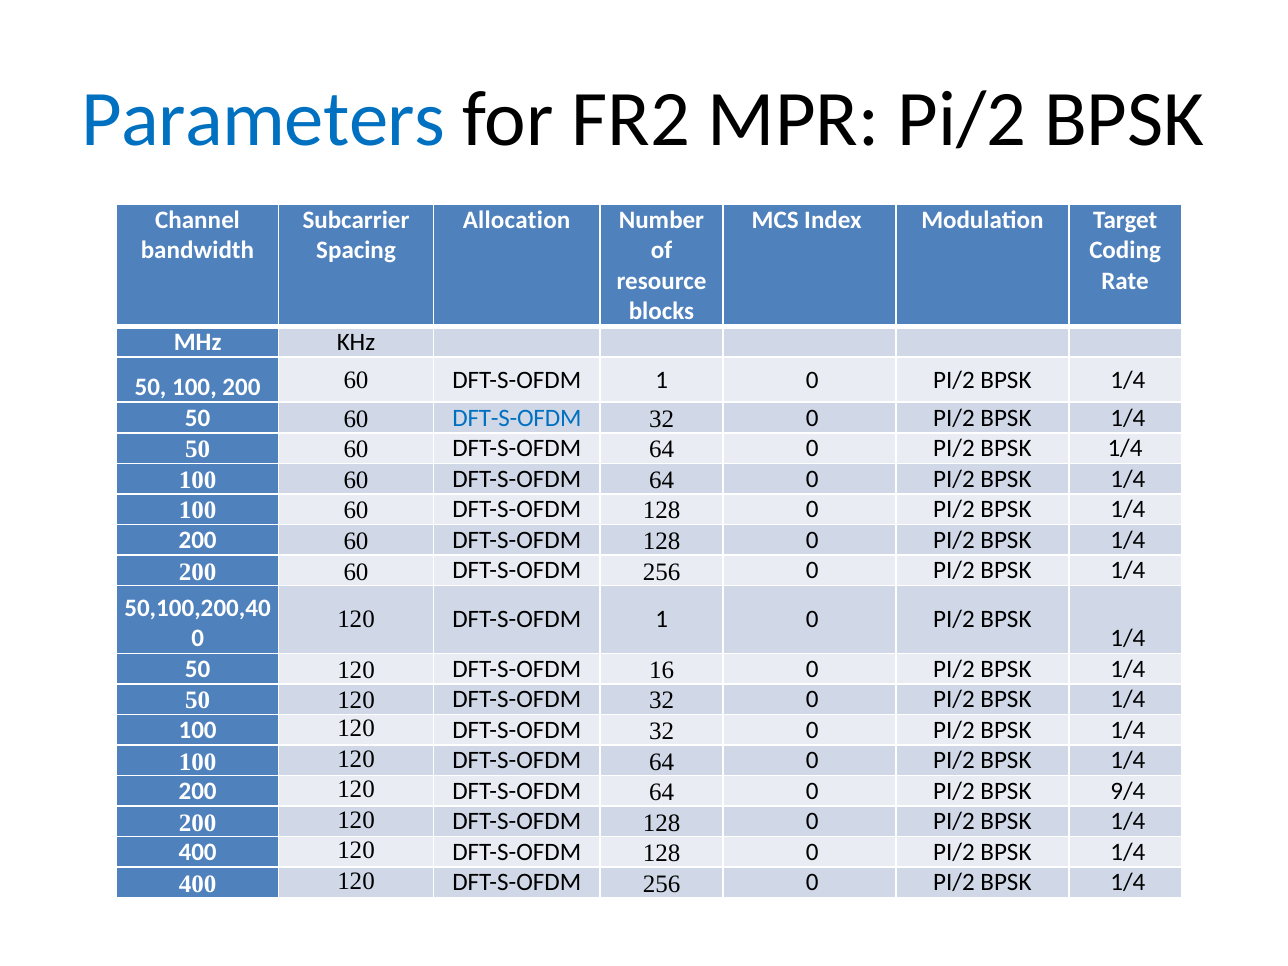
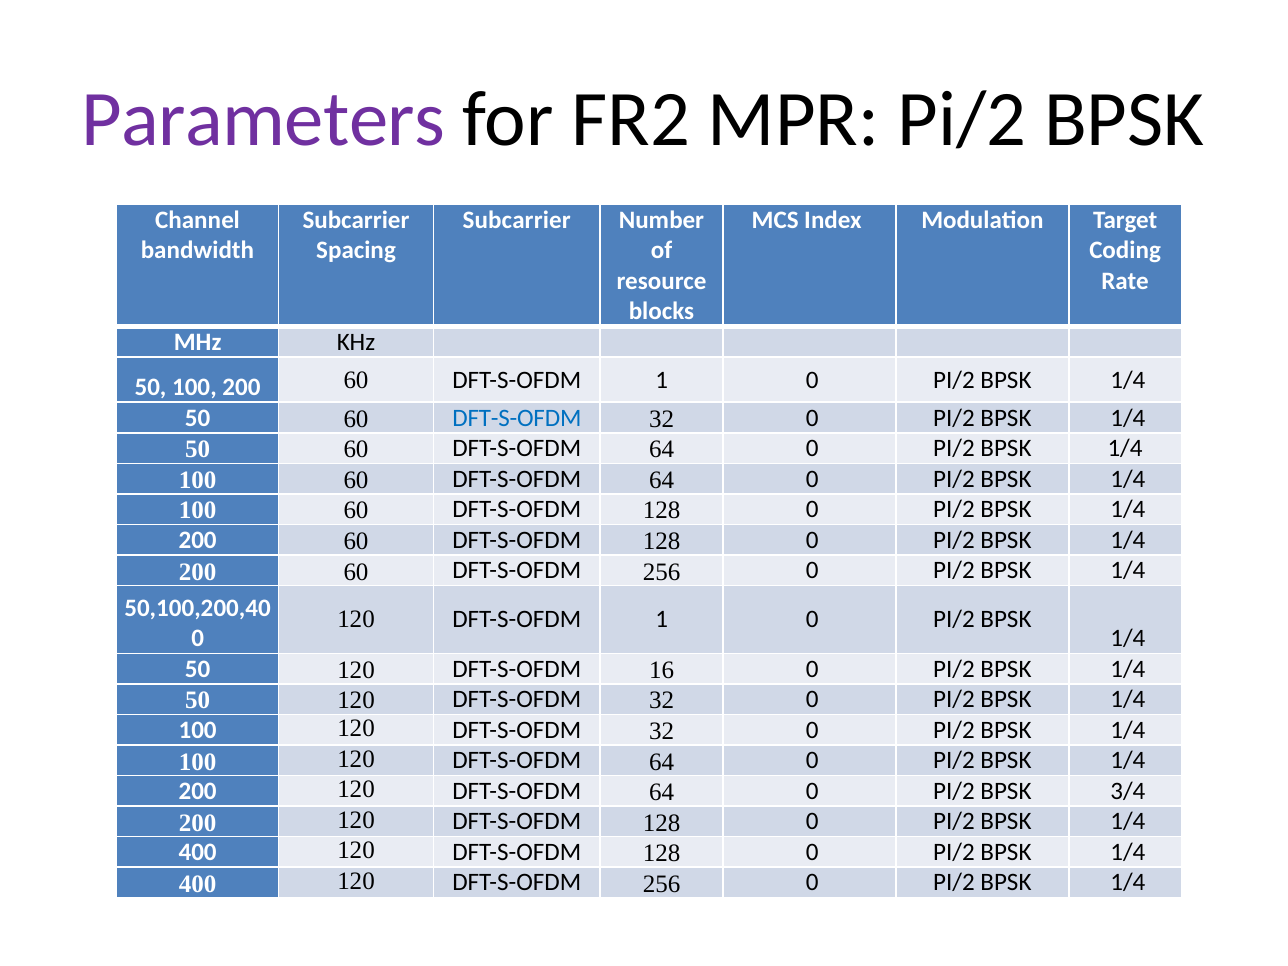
Parameters colour: blue -> purple
Allocation at (517, 220): Allocation -> Subcarrier
9/4: 9/4 -> 3/4
